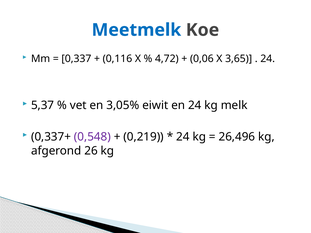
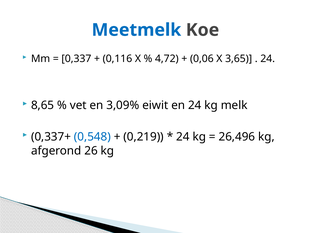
5,37: 5,37 -> 8,65
3,05%: 3,05% -> 3,09%
0,548 colour: purple -> blue
